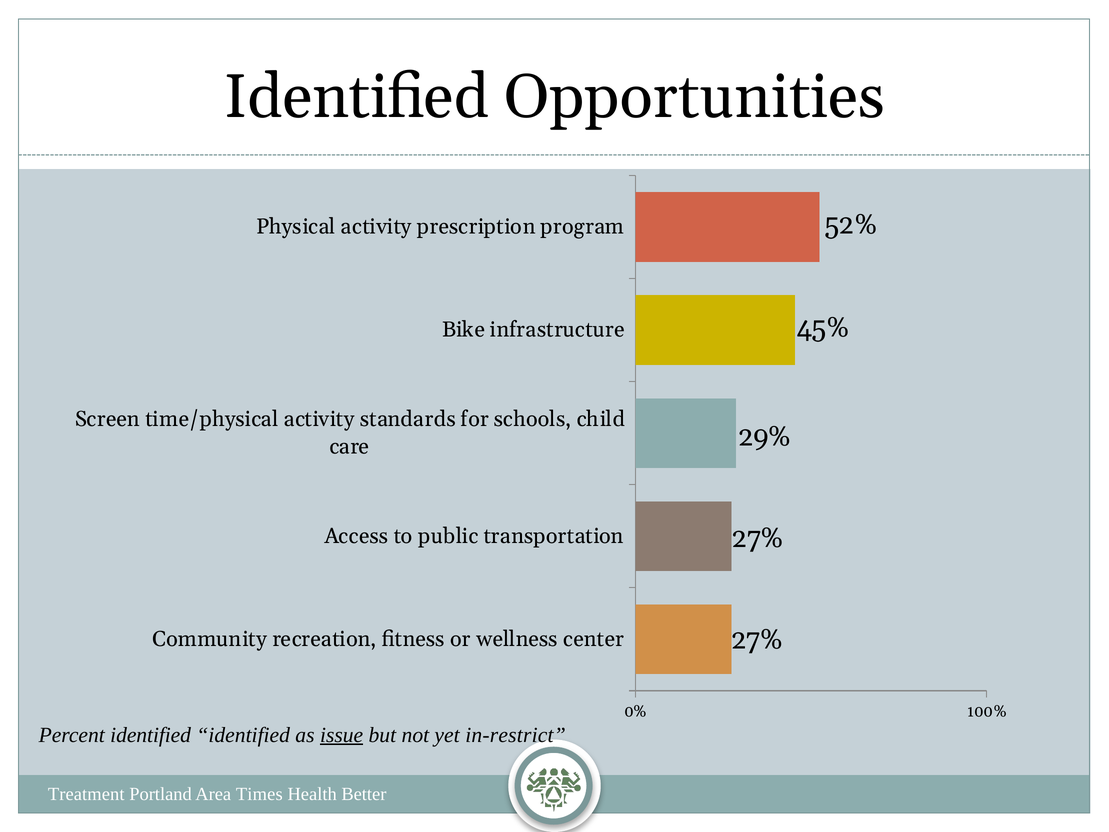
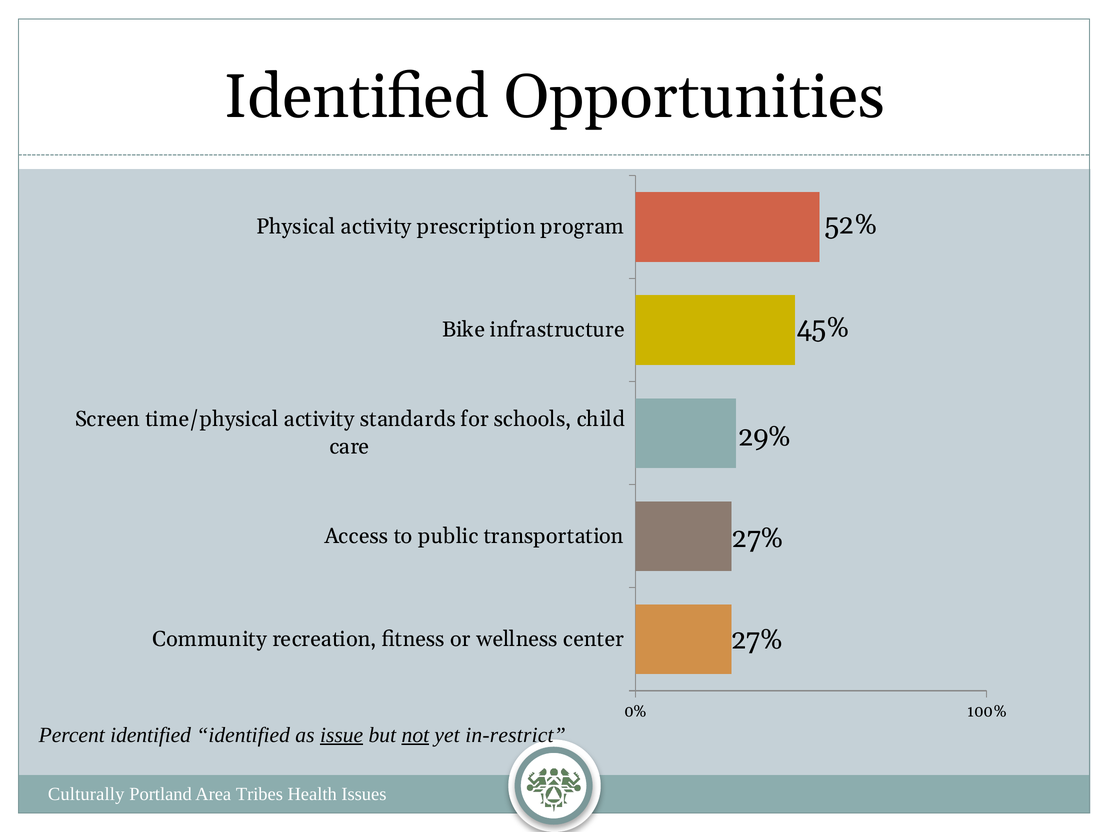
not underline: none -> present
Treatment: Treatment -> Culturally
Times: Times -> Tribes
Better: Better -> Issues
